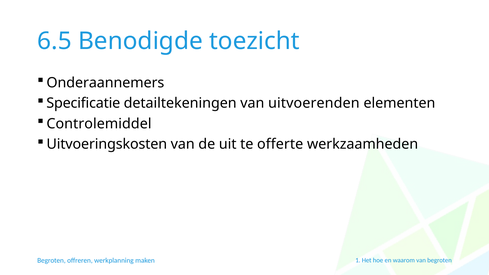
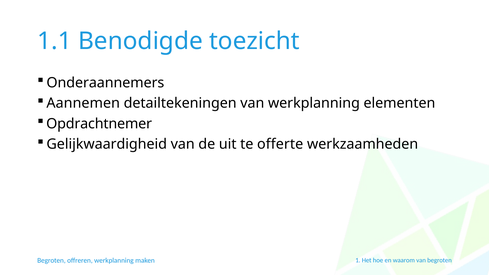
6.5: 6.5 -> 1.1
Specificatie: Specificatie -> Aannemen
van uitvoerenden: uitvoerenden -> werkplanning
Controlemiddel: Controlemiddel -> Opdrachtnemer
Uitvoeringskosten: Uitvoeringskosten -> Gelijkwaardigheid
